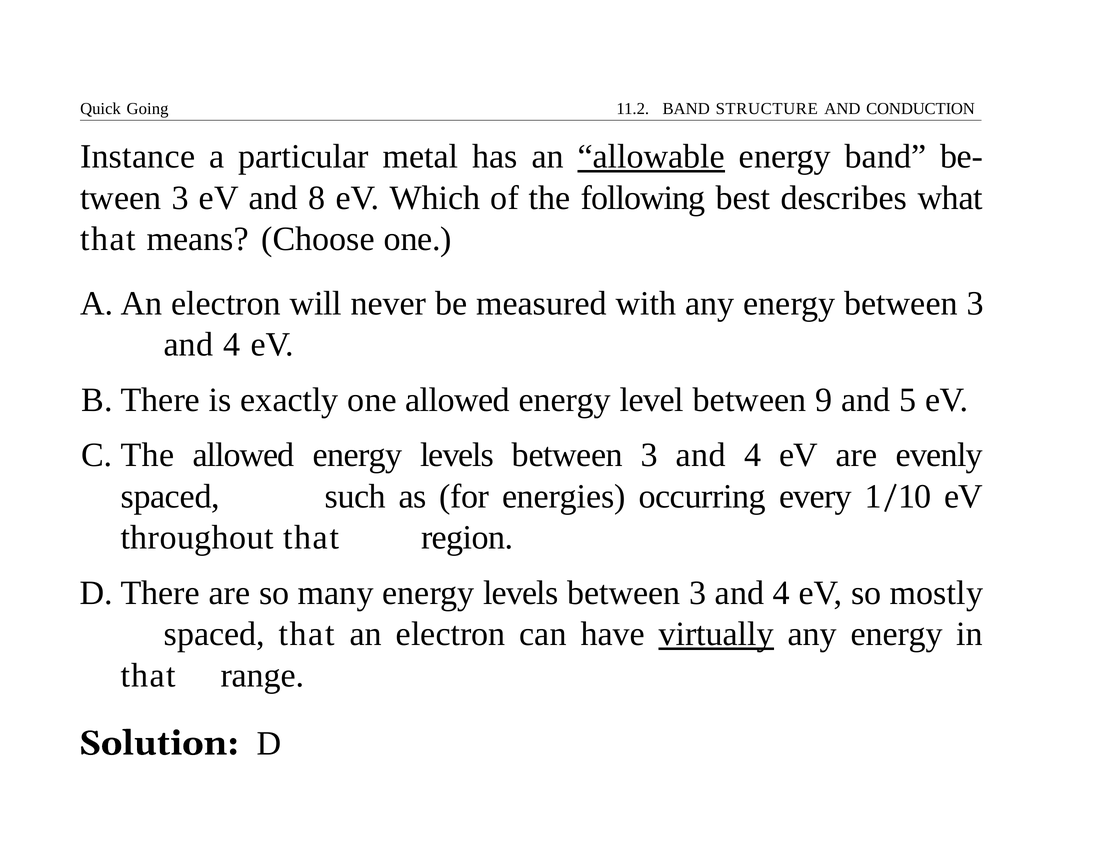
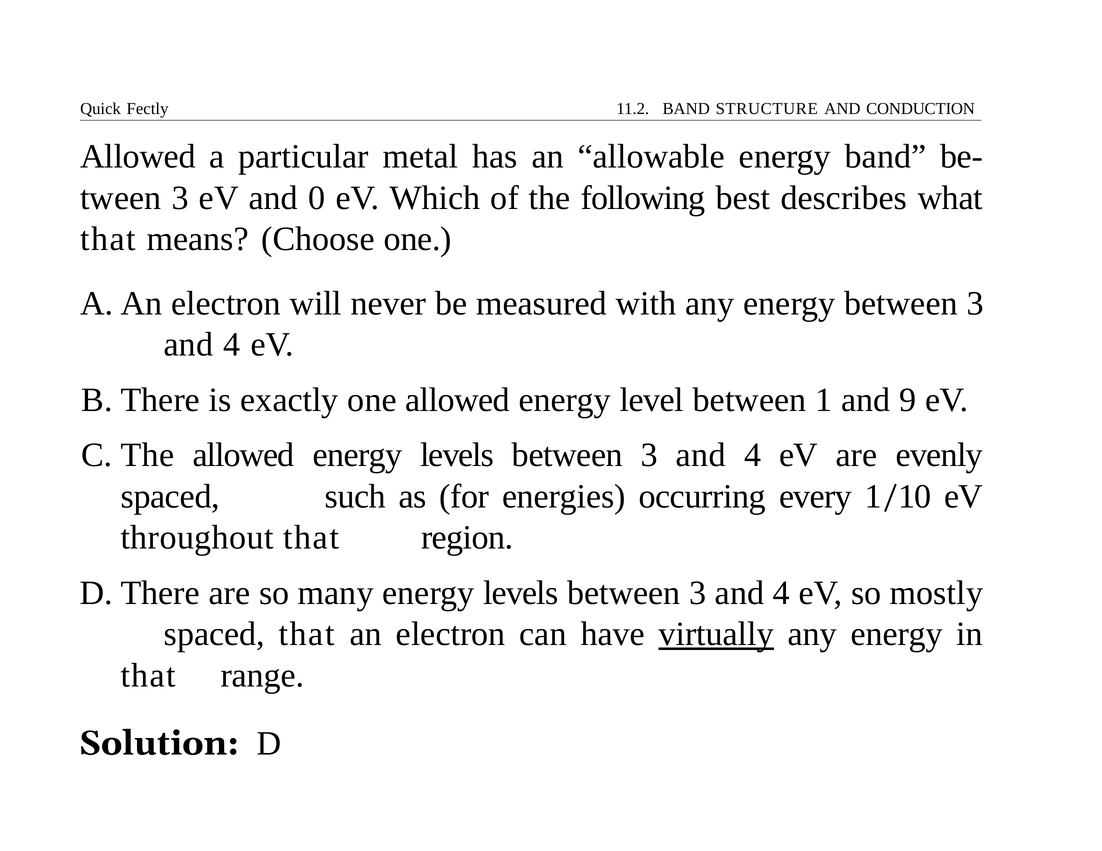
Going: Going -> Fectly
Instance at (138, 157): Instance -> Allowed
allowable underline: present -> none
8: 8 -> 0
9: 9 -> 1
5: 5 -> 9
